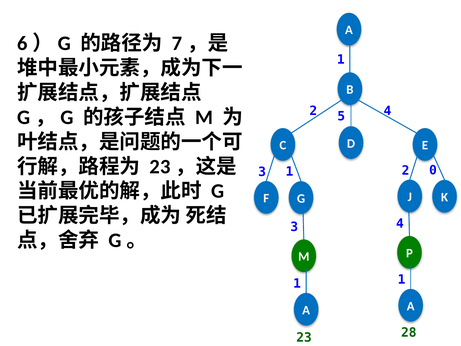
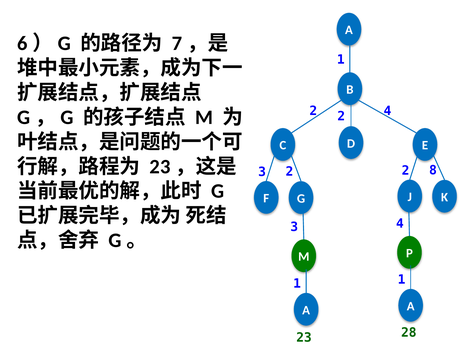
2 5: 5 -> 2
0: 0 -> 8
3 1: 1 -> 2
